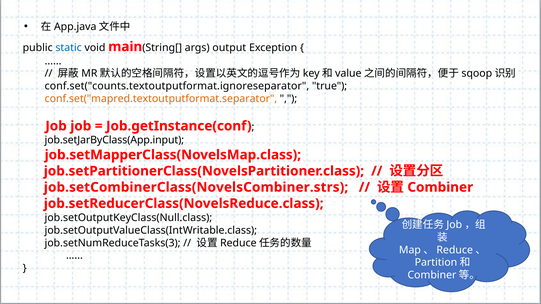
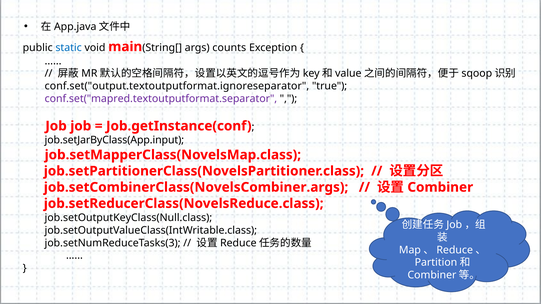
output: output -> counts
conf.set("counts.textoutputformat.ignoreseparator: conf.set("counts.textoutputformat.ignoreseparator -> conf.set("output.textoutputformat.ignoreseparator
conf.set("mapred.textoutputformat.separator colour: orange -> purple
job.setCombinerClass(NovelsCombiner.strs: job.setCombinerClass(NovelsCombiner.strs -> job.setCombinerClass(NovelsCombiner.args
